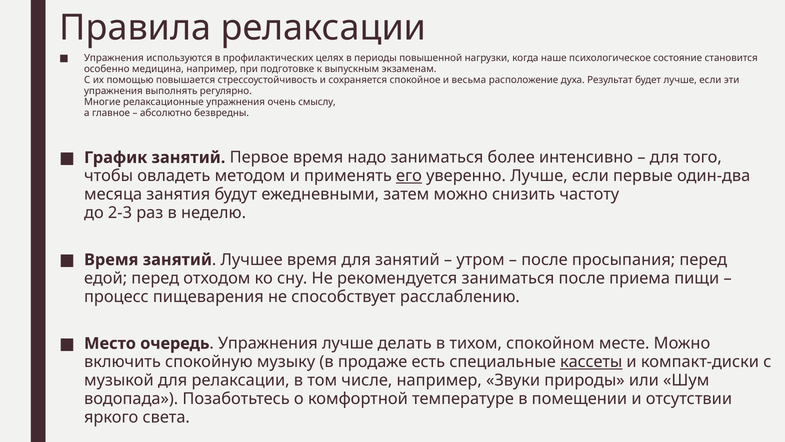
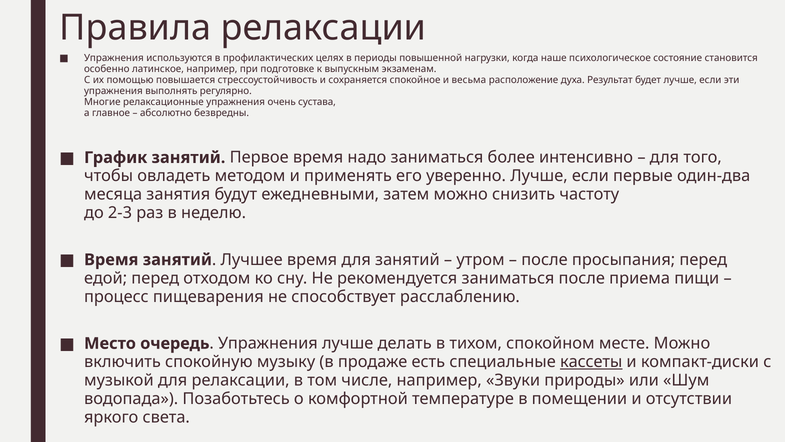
медицина: медицина -> латинское
смыслу: смыслу -> сустава
его underline: present -> none
